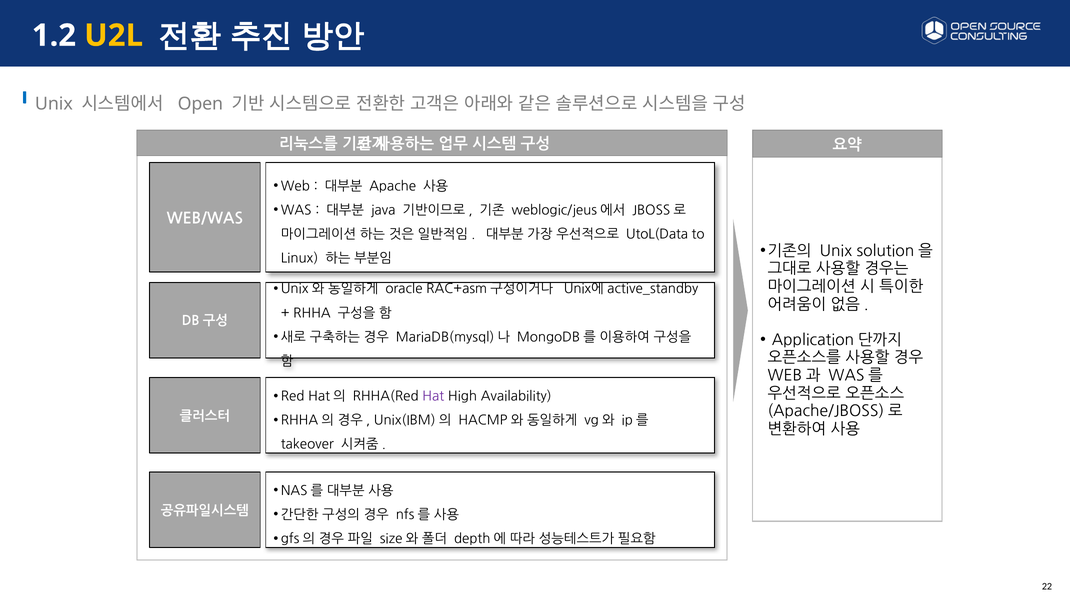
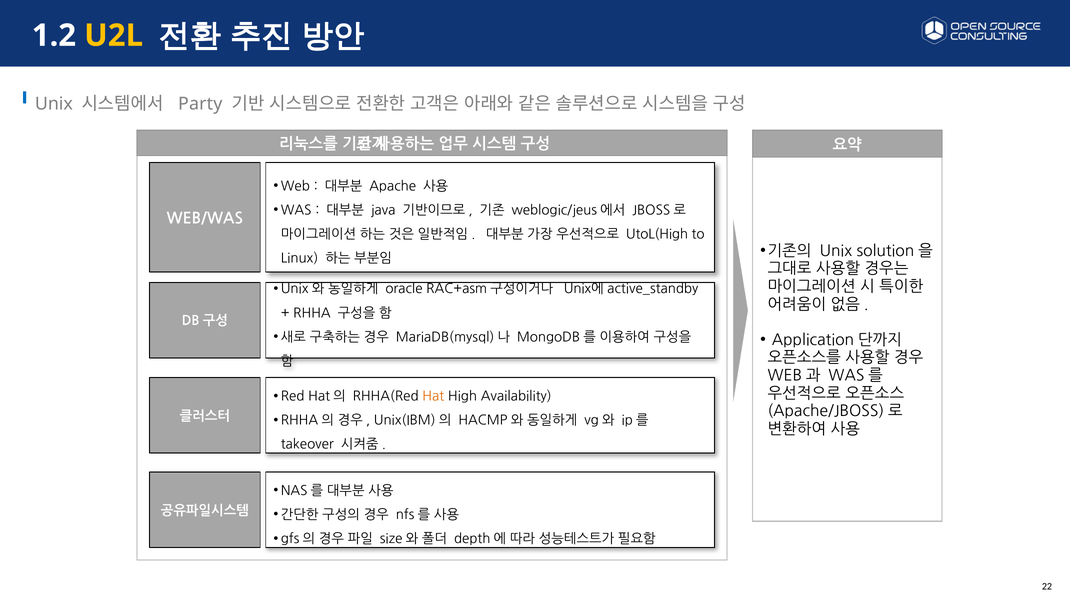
Open: Open -> Party
UtoL(Data: UtoL(Data -> UtoL(High
Hat colour: purple -> orange
